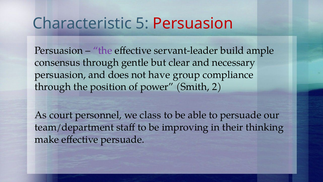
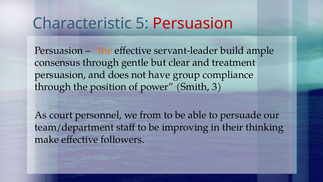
the at (103, 50) colour: purple -> orange
necessary: necessary -> treatment
2: 2 -> 3
class: class -> from
effective persuade: persuade -> followers
